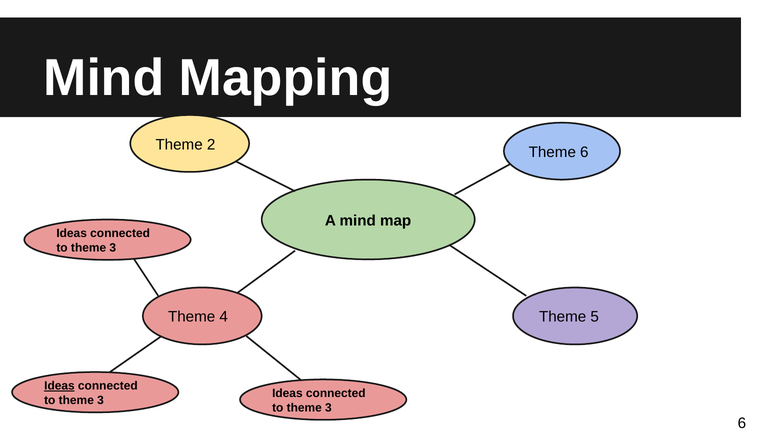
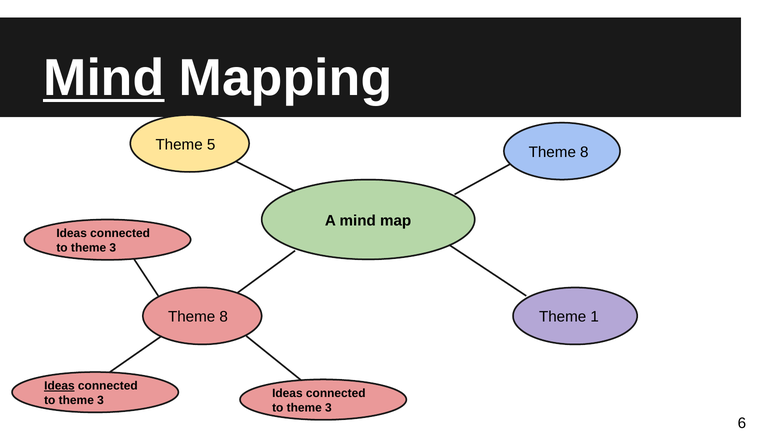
Mind at (104, 78) underline: none -> present
2: 2 -> 5
6 at (584, 152): 6 -> 8
4 at (224, 317): 4 -> 8
5: 5 -> 1
